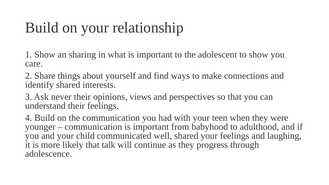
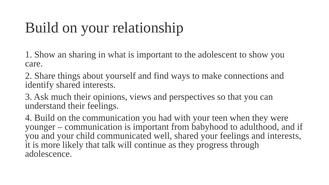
never: never -> much
and laughing: laughing -> interests
